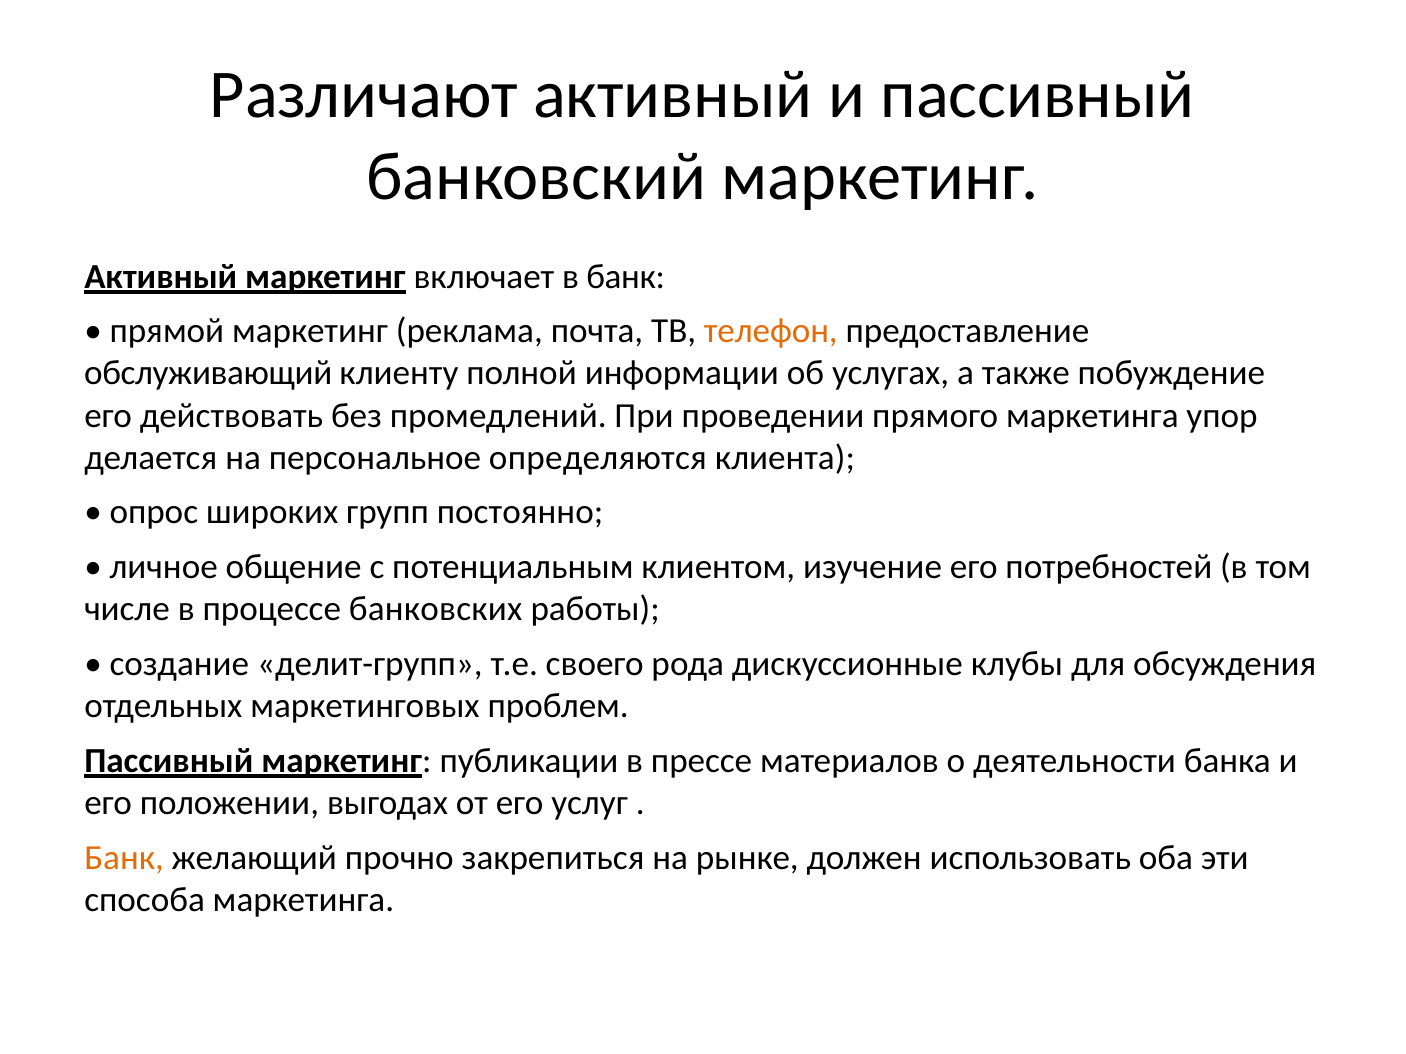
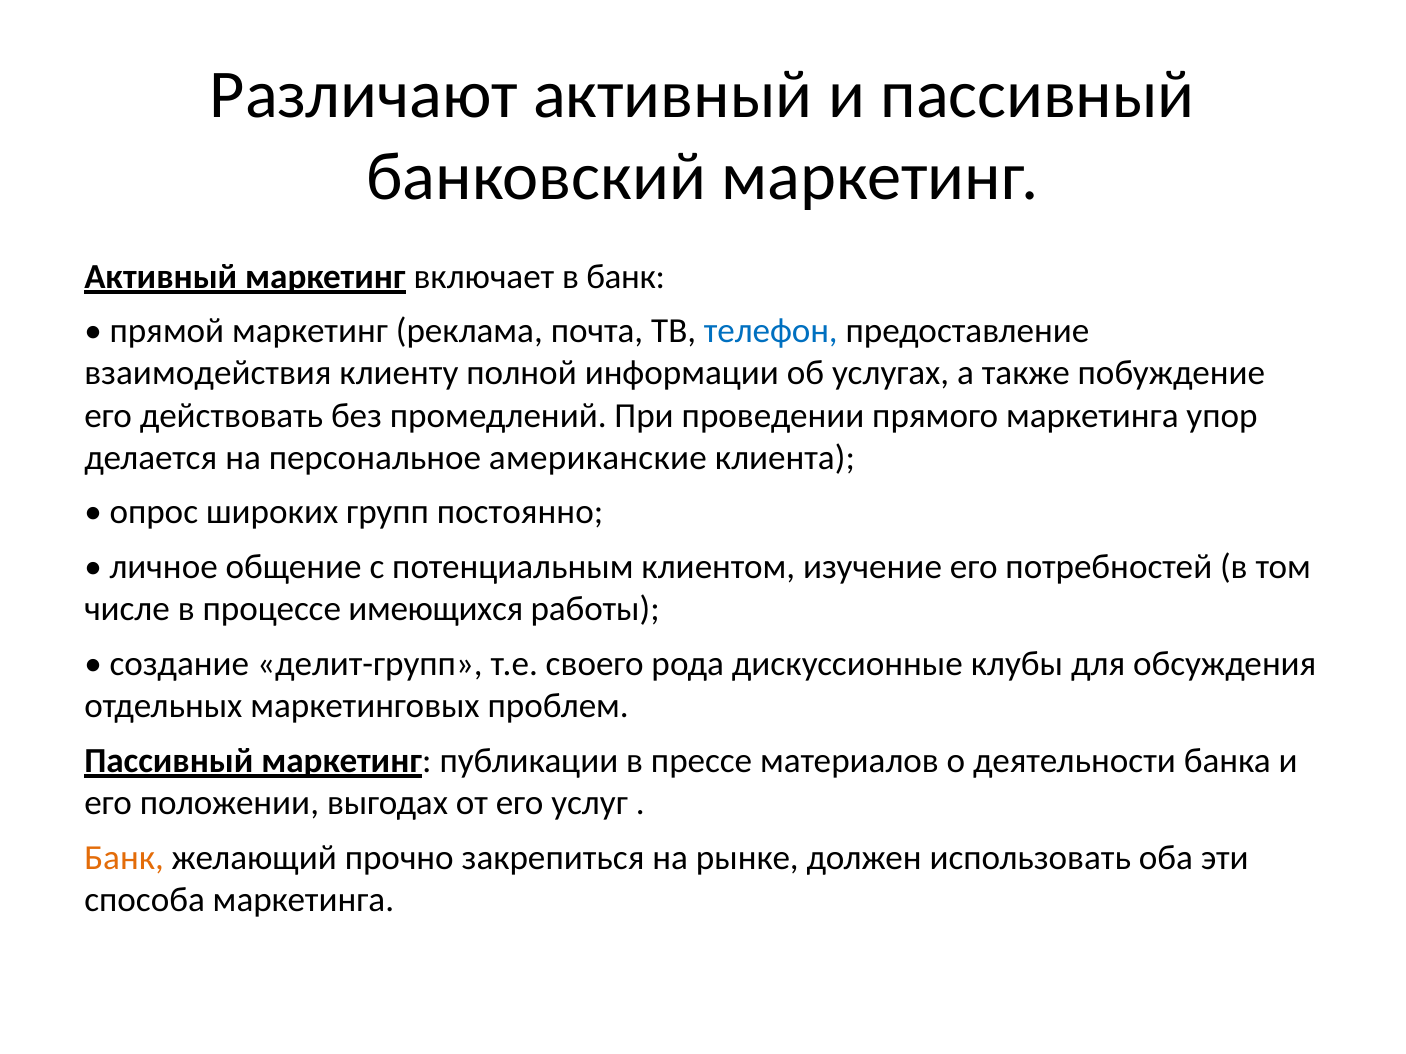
телефон colour: orange -> blue
обслуживающий: обслуживающий -> взаимодействия
определяются: определяются -> американские
банковских: банковских -> имеющихся
